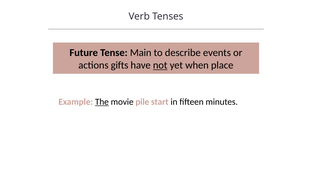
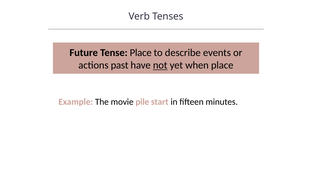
Tense Main: Main -> Place
gifts: gifts -> past
The underline: present -> none
